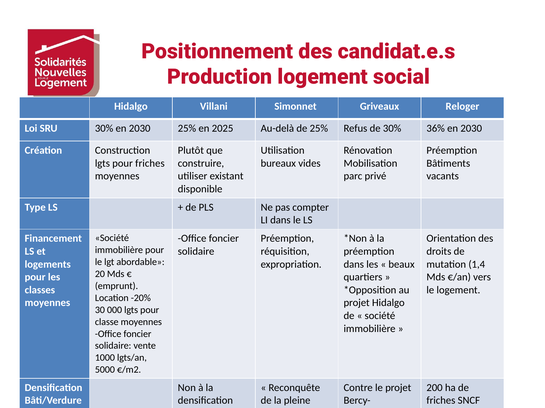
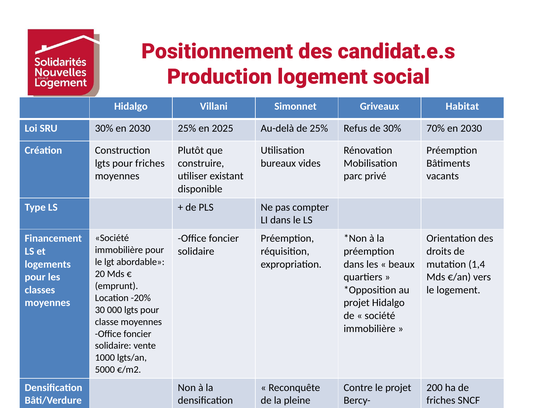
Reloger: Reloger -> Habitat
36%: 36% -> 70%
